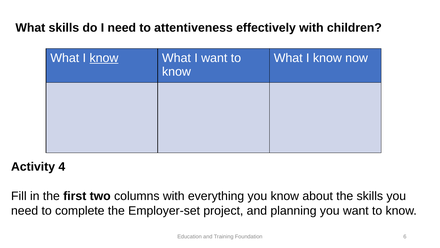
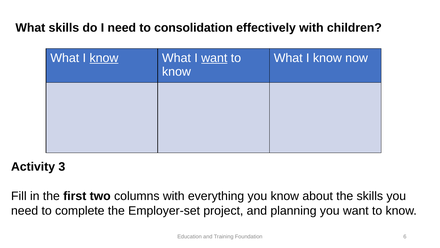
attentiveness: attentiveness -> consolidation
want at (214, 58) underline: none -> present
4: 4 -> 3
